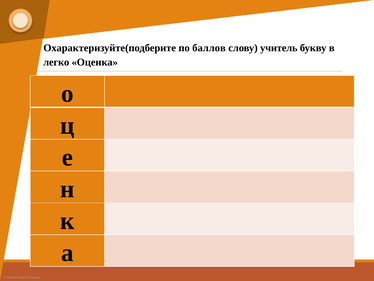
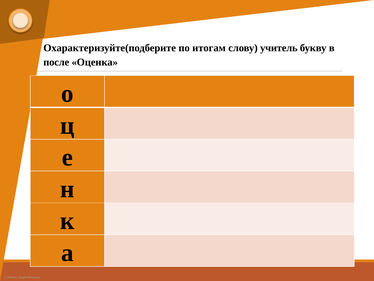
баллов: баллов -> итогам
легко: легко -> после
